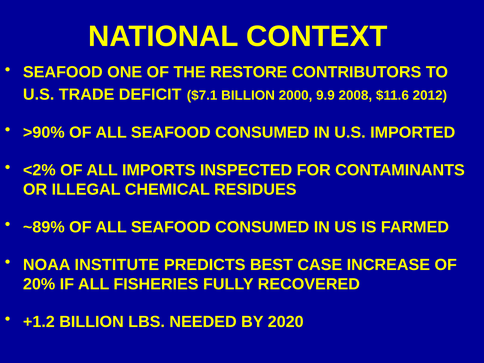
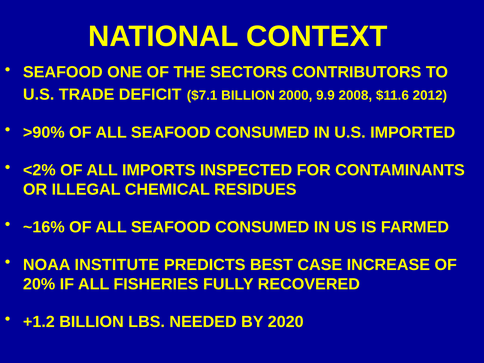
RESTORE: RESTORE -> SECTORS
~89%: ~89% -> ~16%
